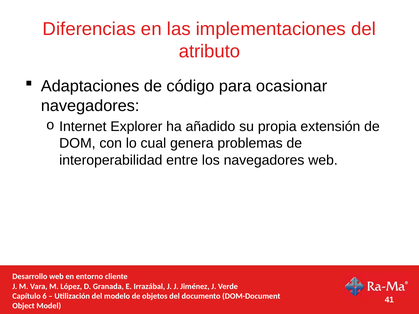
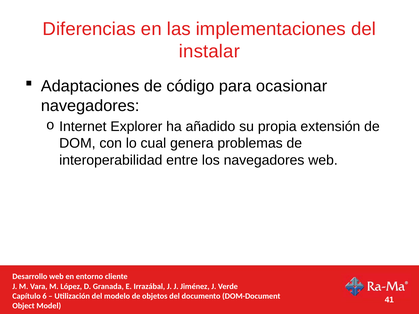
atributo: atributo -> instalar
